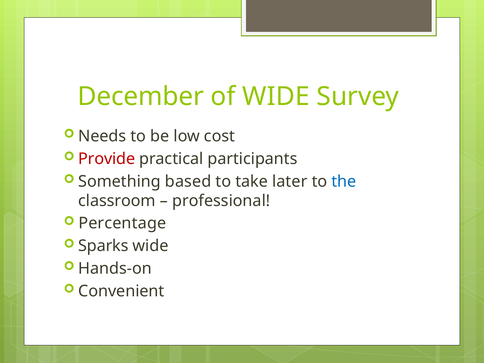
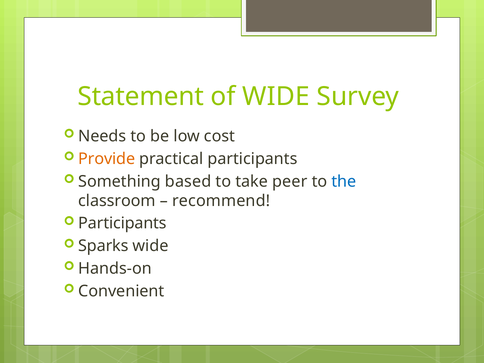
December: December -> Statement
Provide colour: red -> orange
later: later -> peer
professional: professional -> recommend
Percentage at (122, 223): Percentage -> Participants
